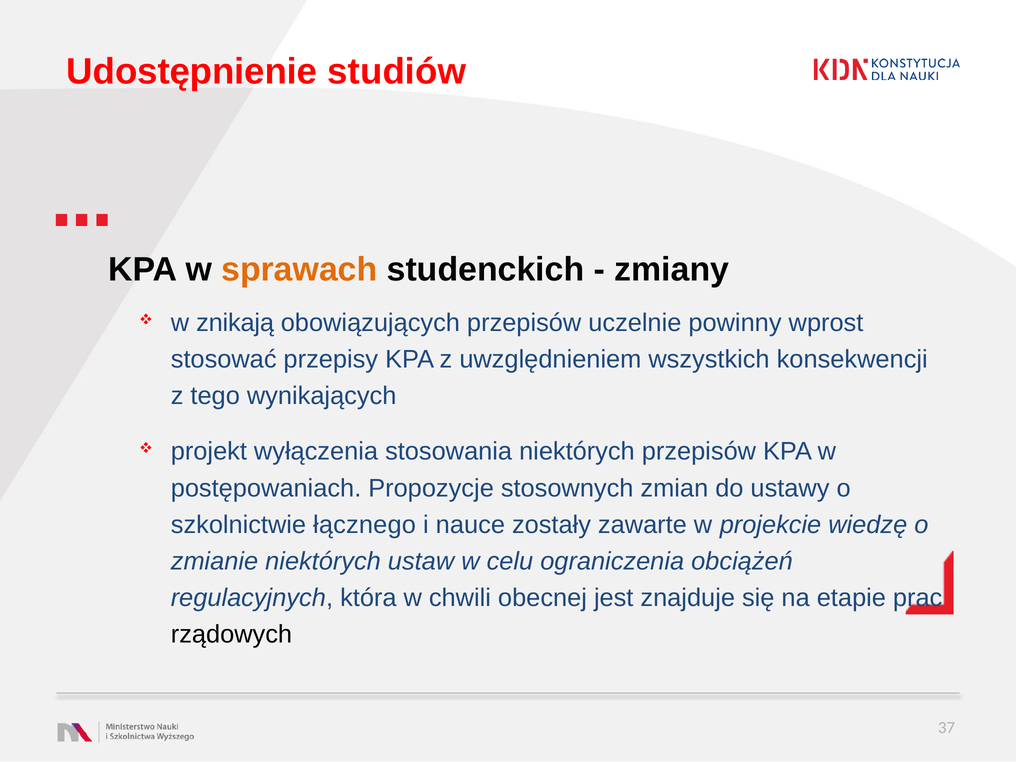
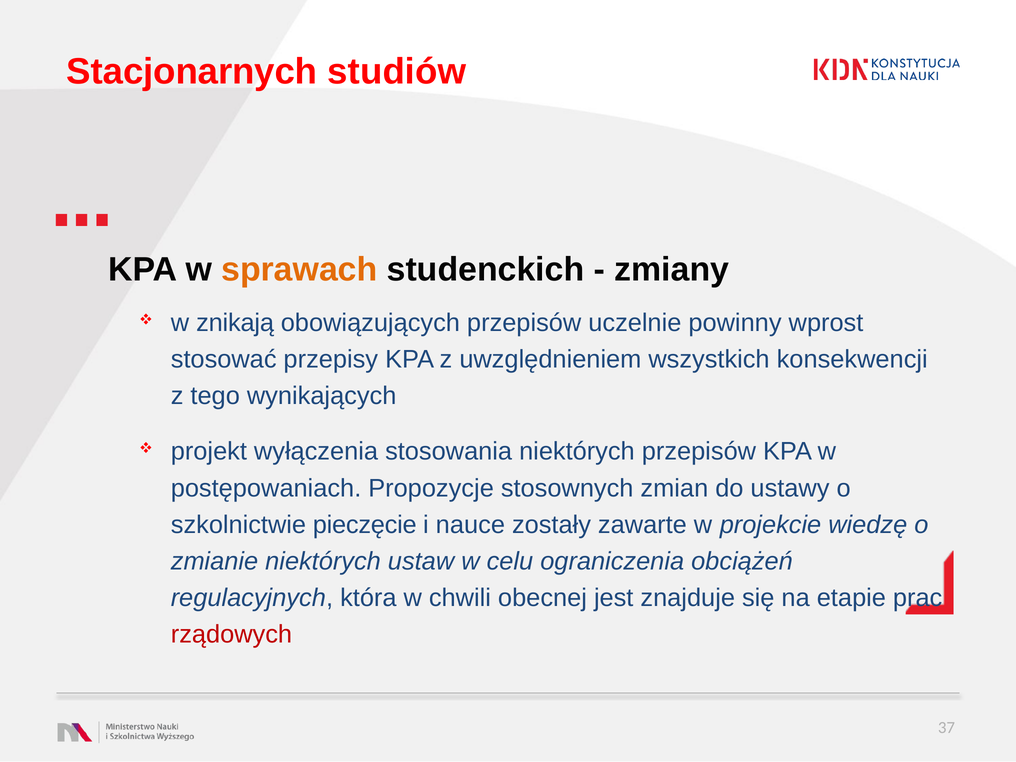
Udostępnienie: Udostępnienie -> Stacjonarnych
łącznego: łącznego -> pieczęcie
rządowych colour: black -> red
